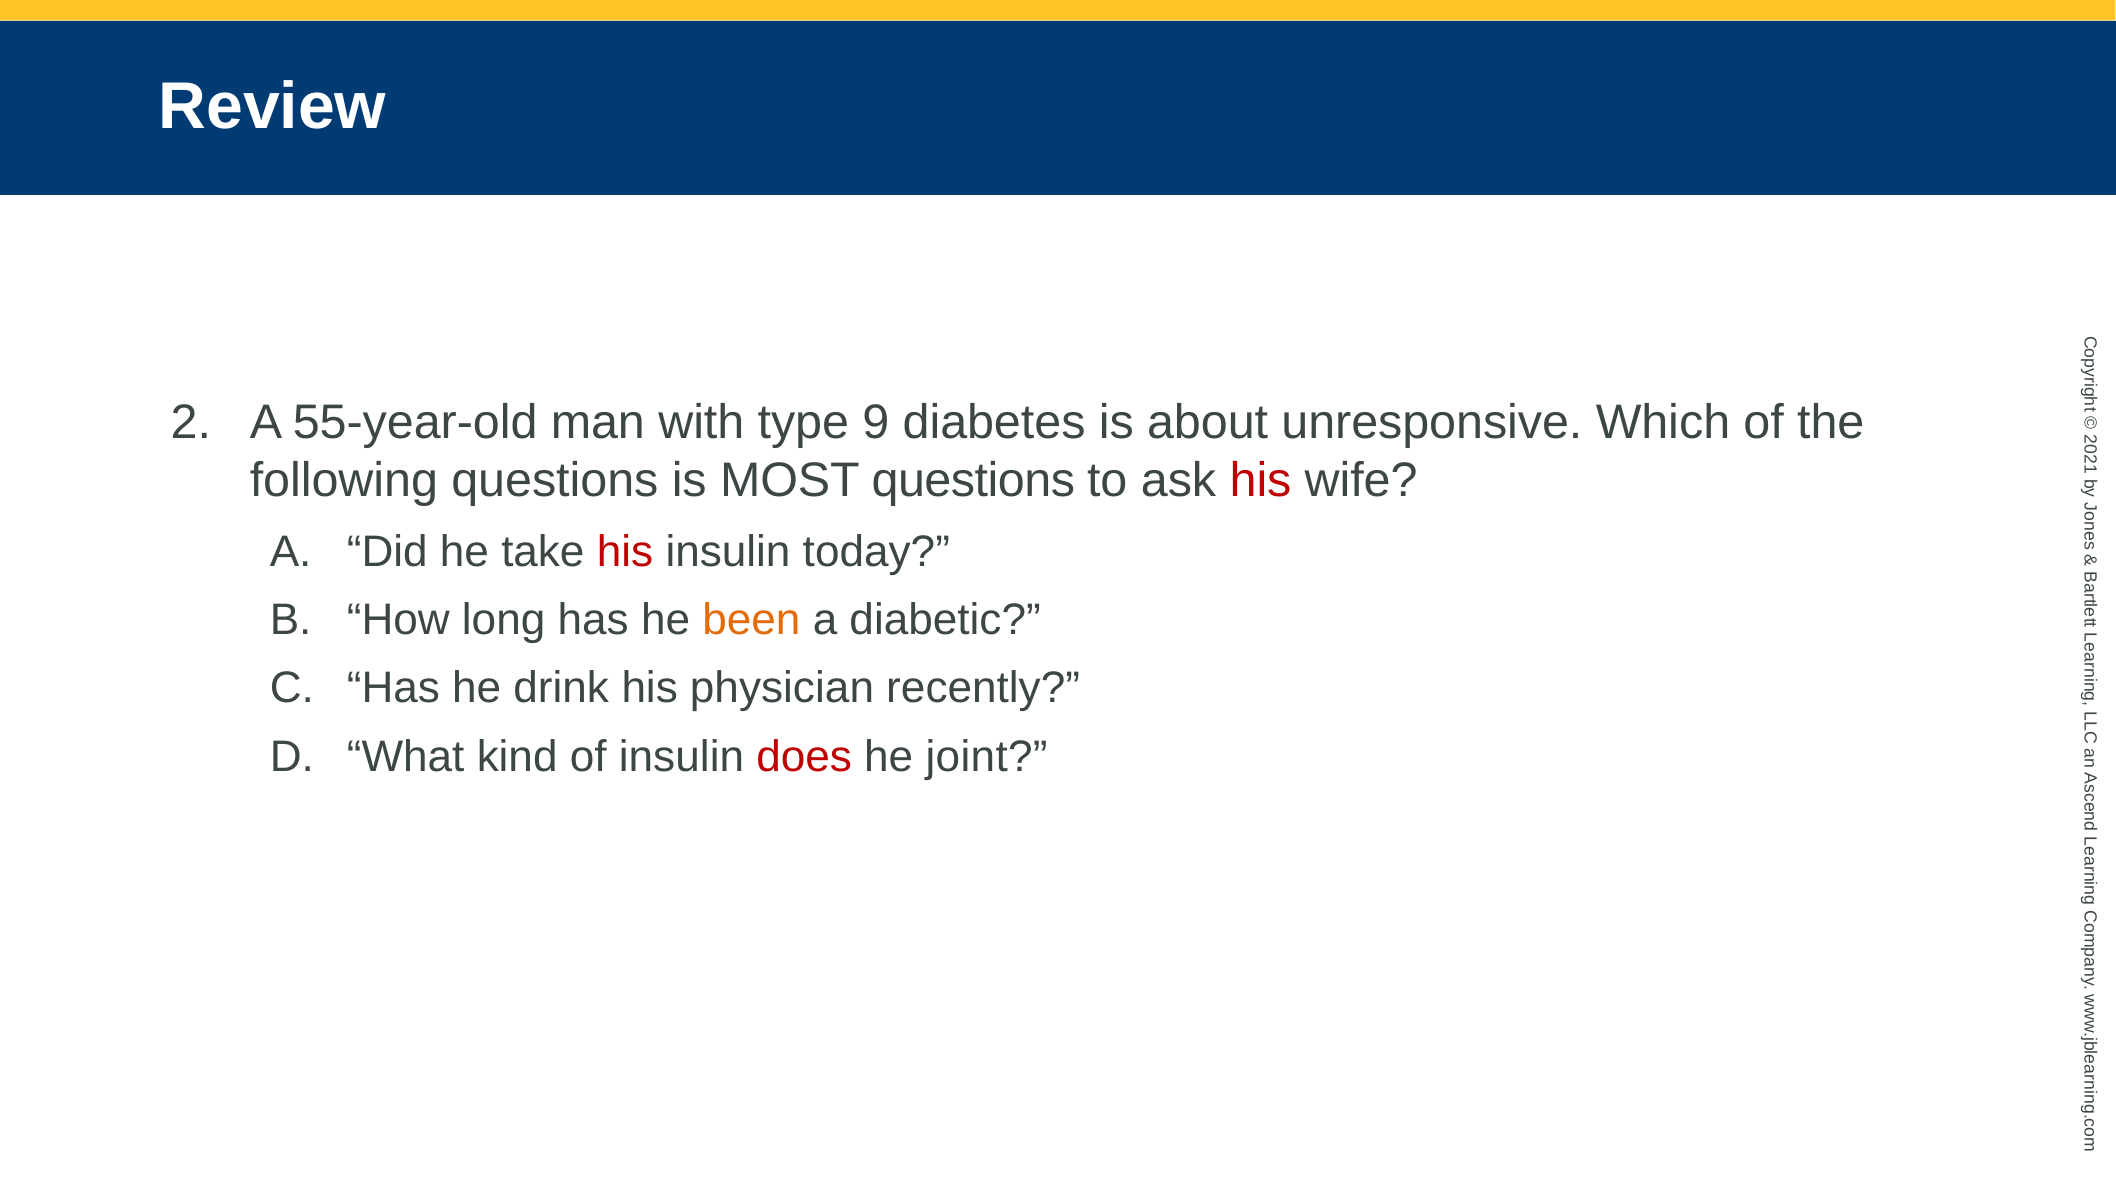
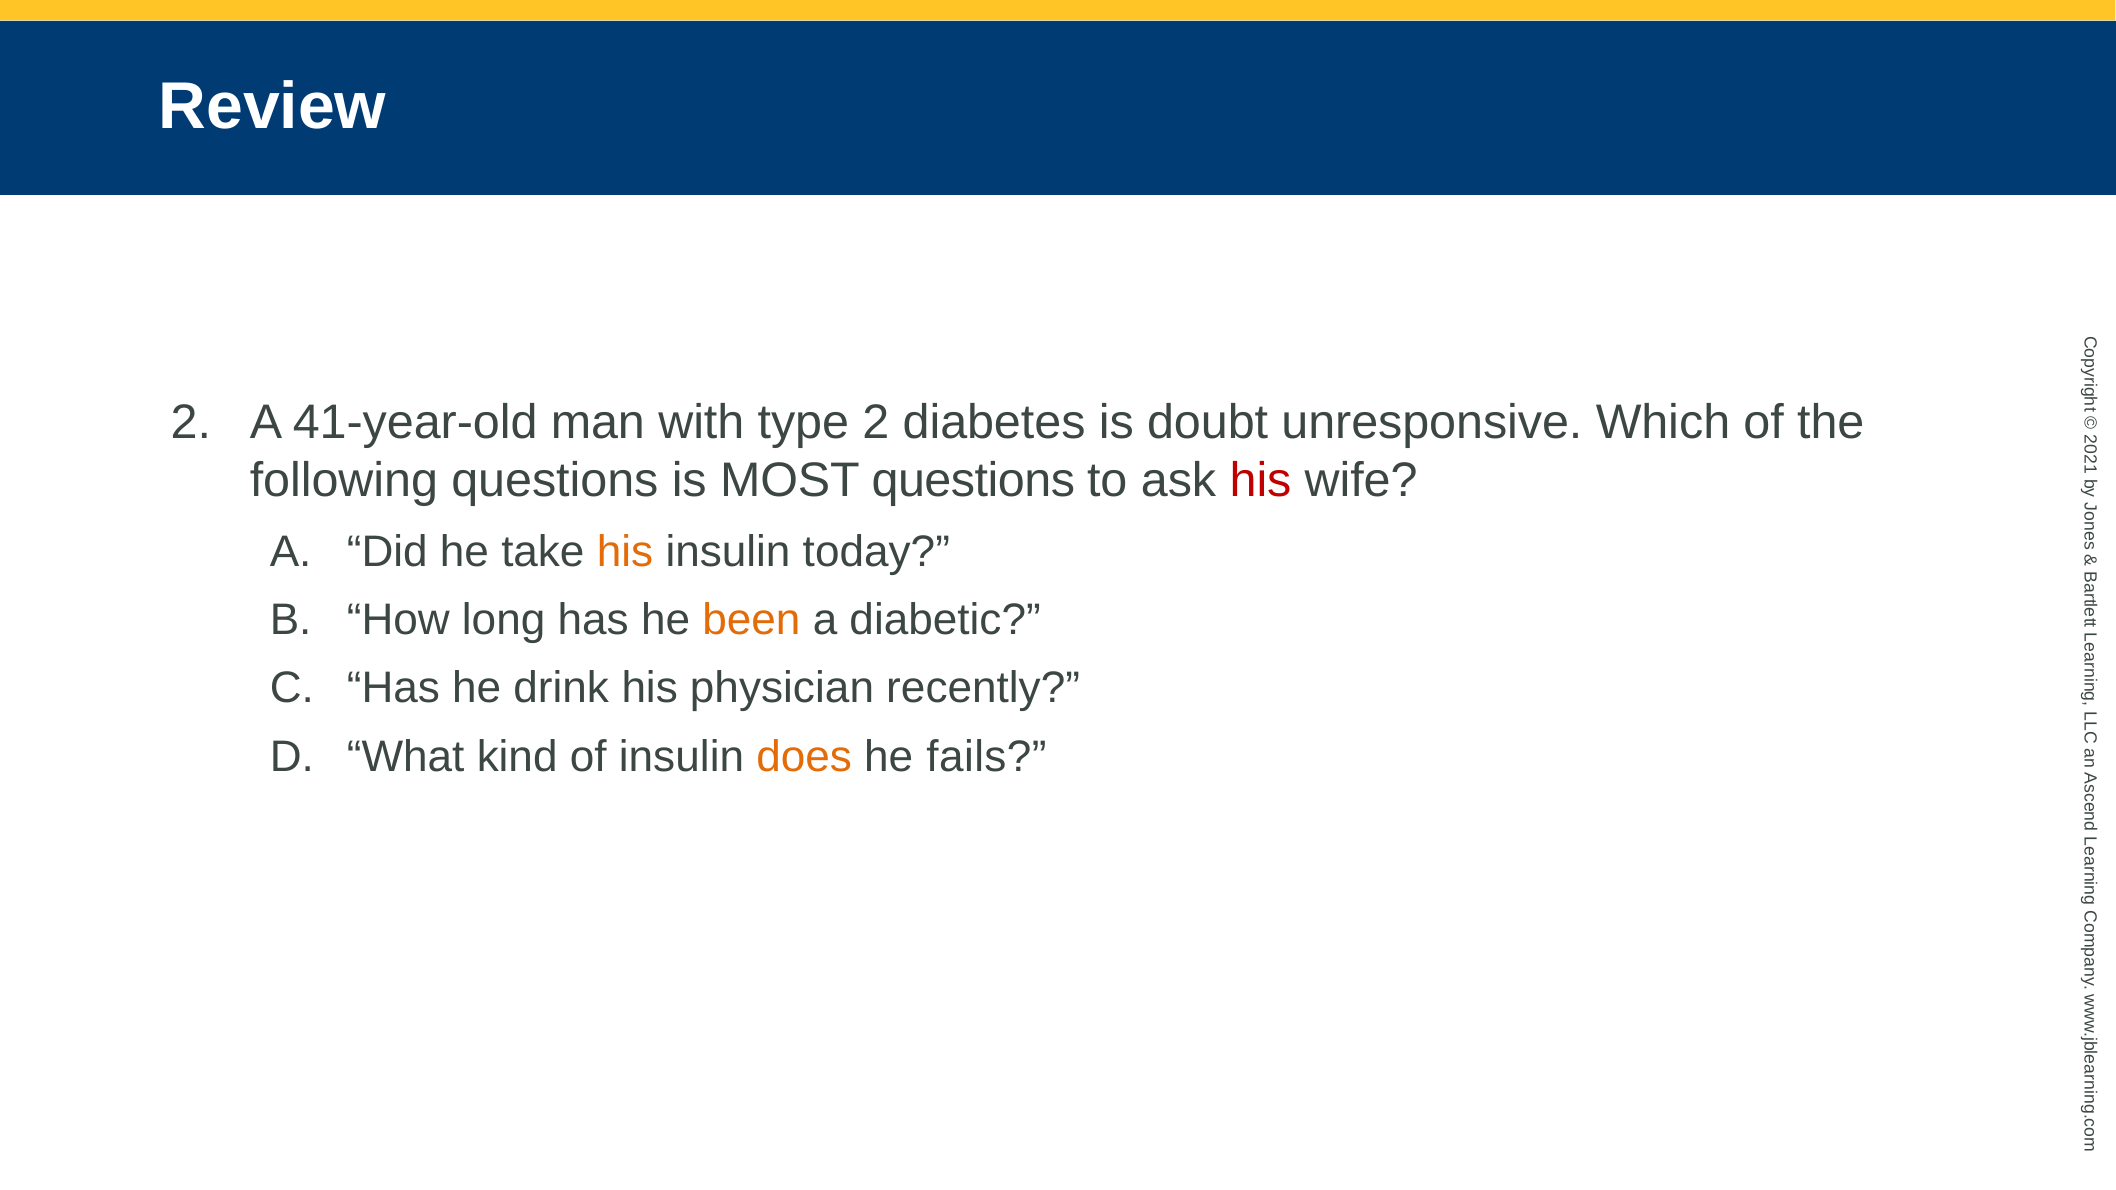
55-year-old: 55-year-old -> 41-year-old
type 9: 9 -> 2
about: about -> doubt
his at (625, 552) colour: red -> orange
does colour: red -> orange
joint: joint -> fails
